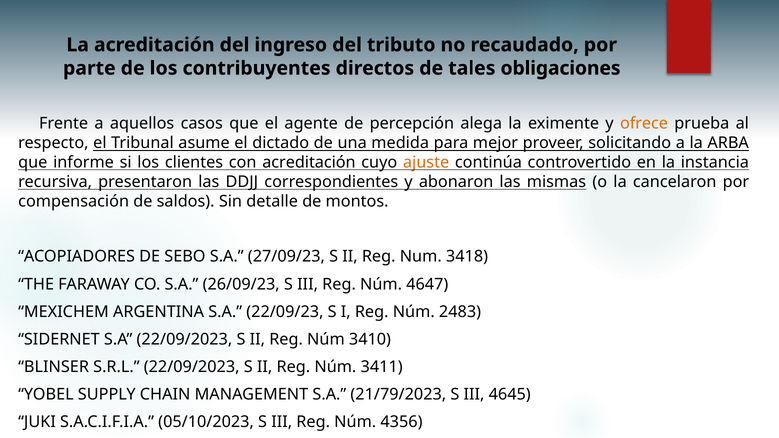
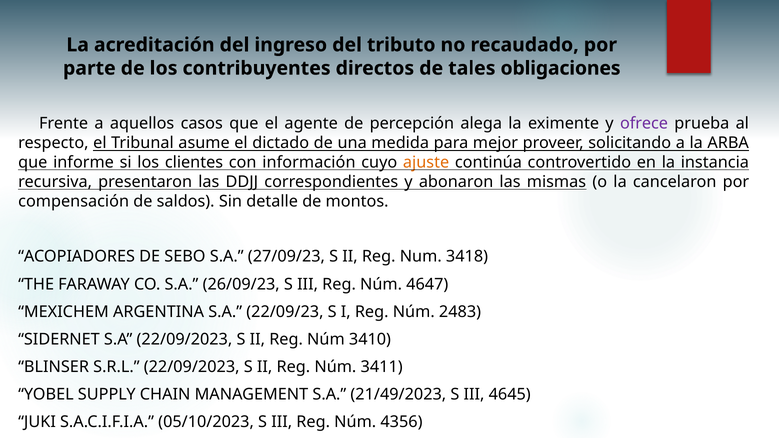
ofrece colour: orange -> purple
con acreditación: acreditación -> información
21/79/2023: 21/79/2023 -> 21/49/2023
